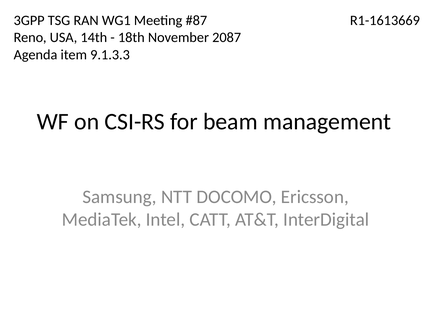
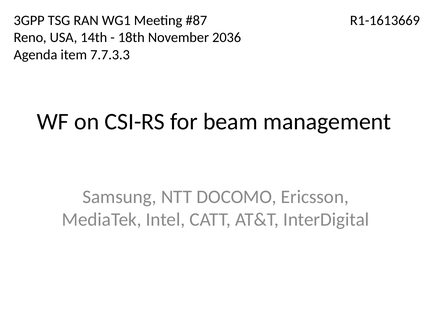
2087: 2087 -> 2036
9.1.3.3: 9.1.3.3 -> 7.7.3.3
